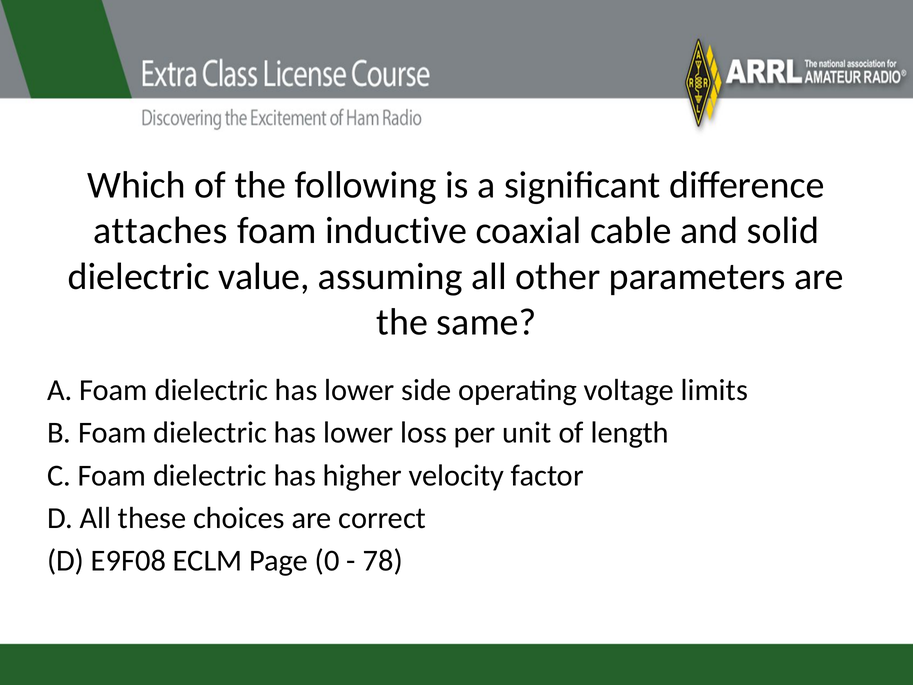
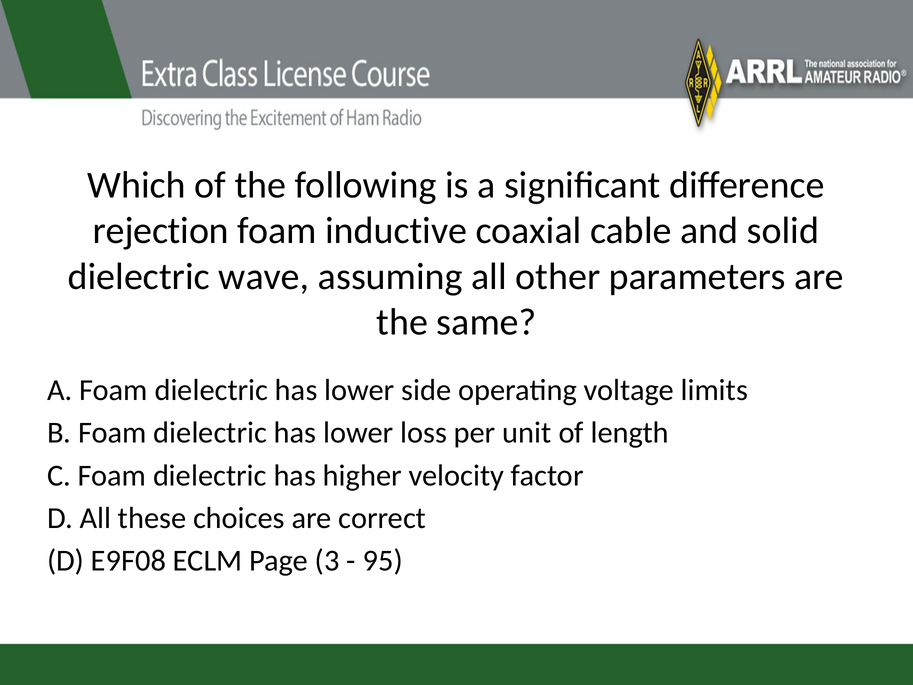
attaches: attaches -> rejection
value: value -> wave
0: 0 -> 3
78: 78 -> 95
